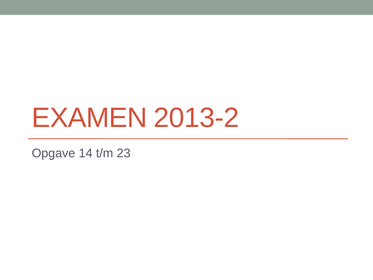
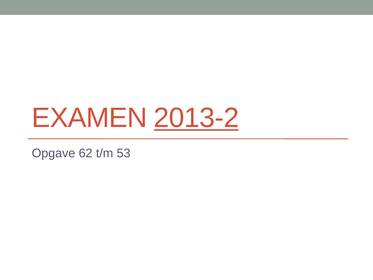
2013-2 underline: none -> present
14: 14 -> 62
23: 23 -> 53
